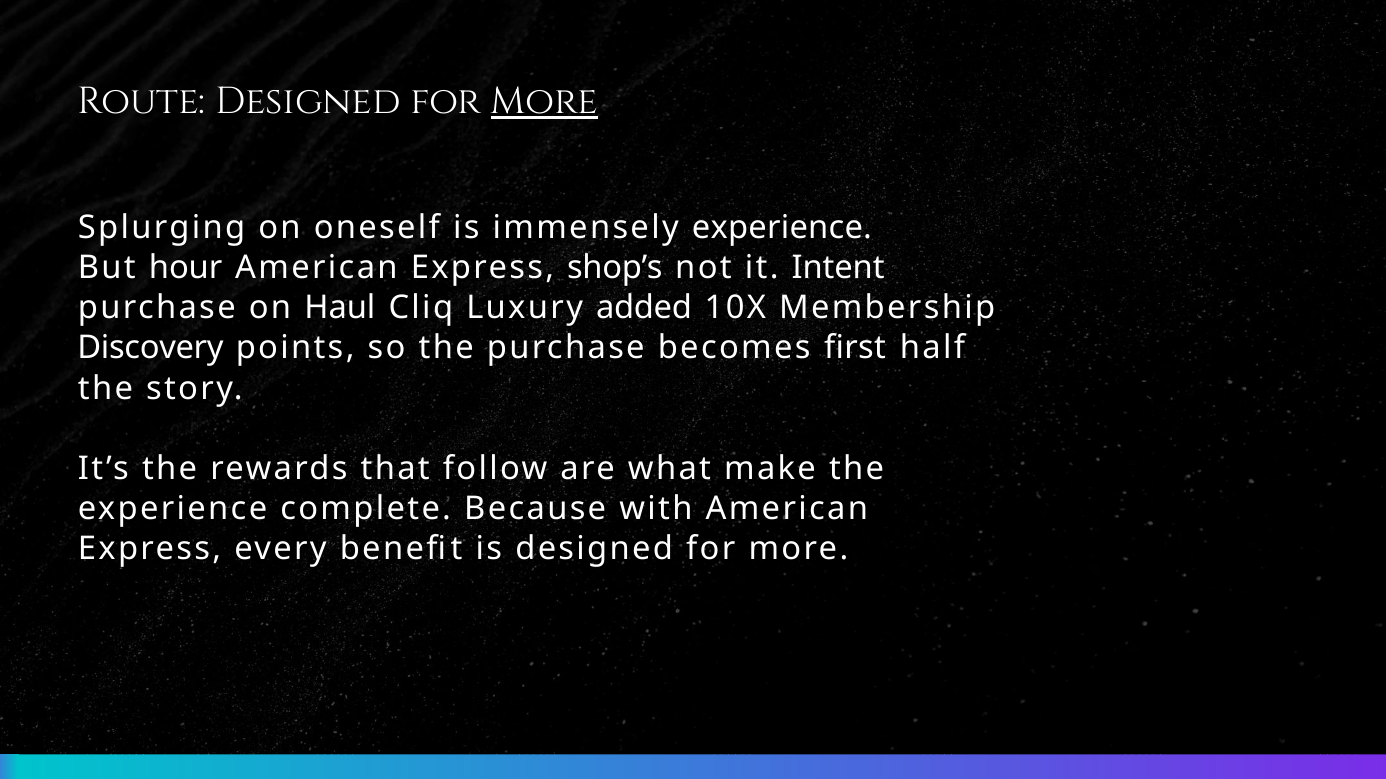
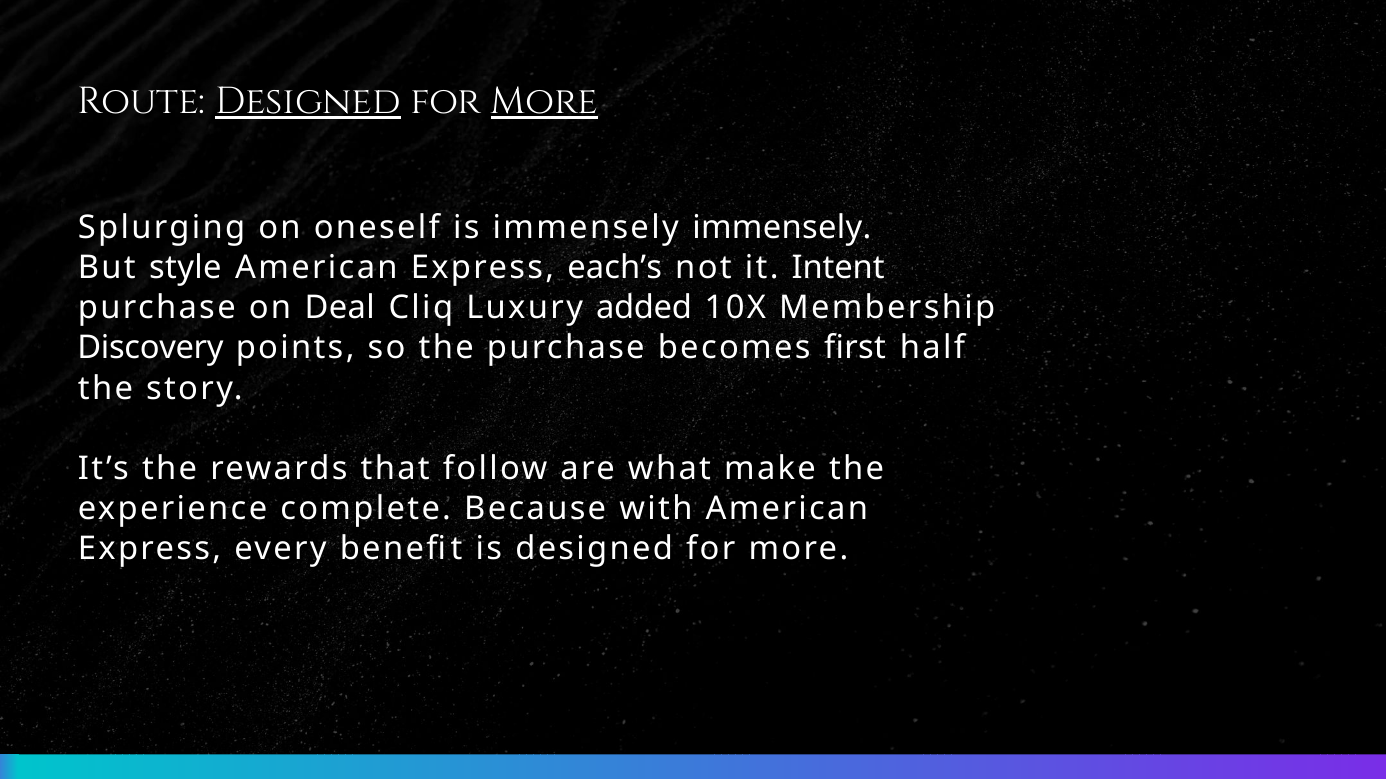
Designed at (308, 101) underline: none -> present
immensely experience: experience -> immensely
hour: hour -> style
shop’s: shop’s -> each’s
Haul: Haul -> Deal
